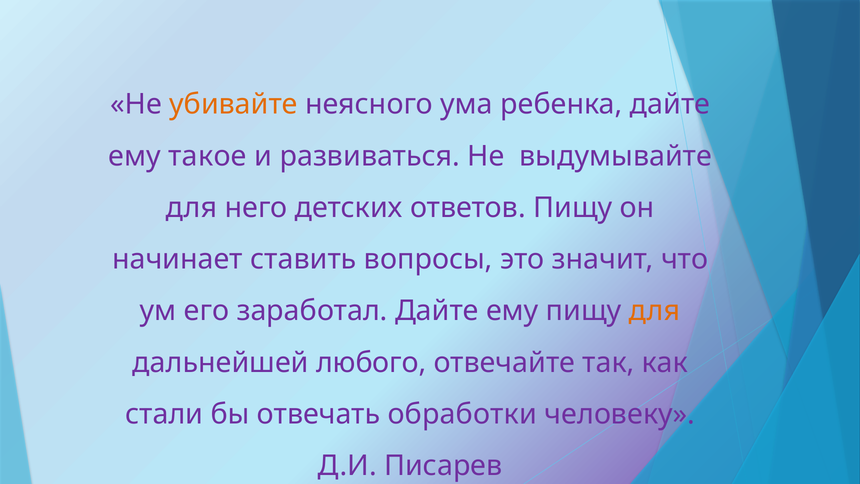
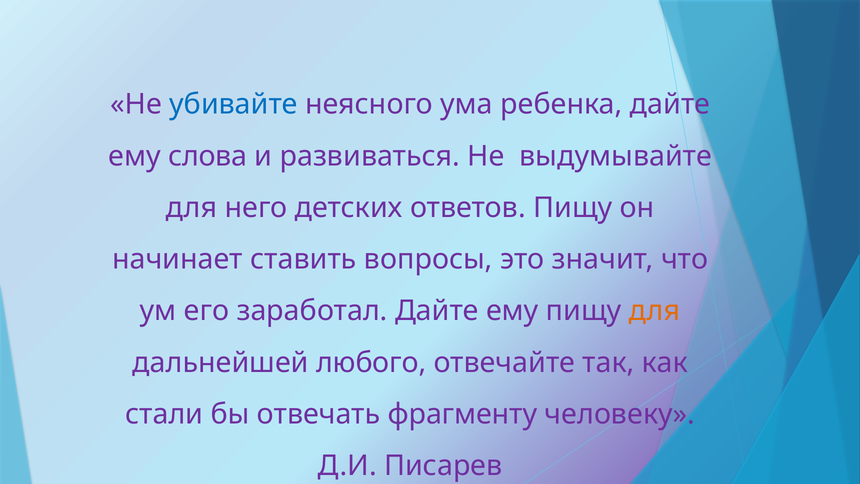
убивайте colour: orange -> blue
такое: такое -> слова
обработки: обработки -> фрагменту
